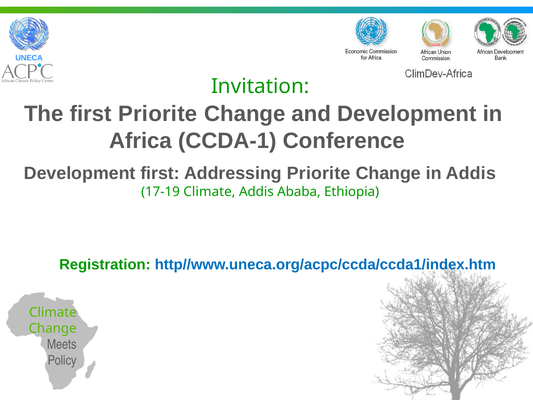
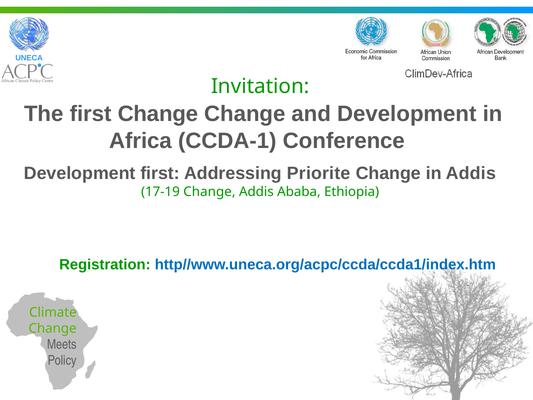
first Priorite: Priorite -> Change
17-19 Climate: Climate -> Change
